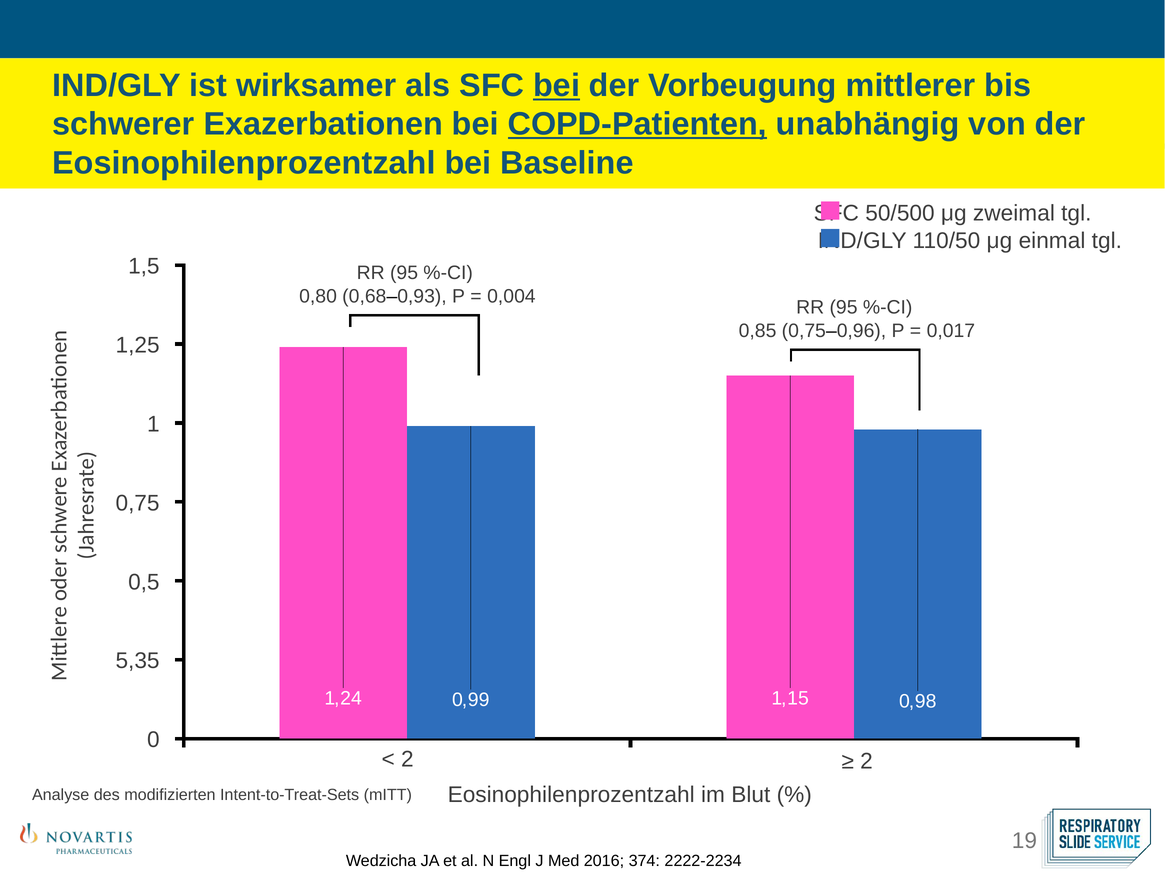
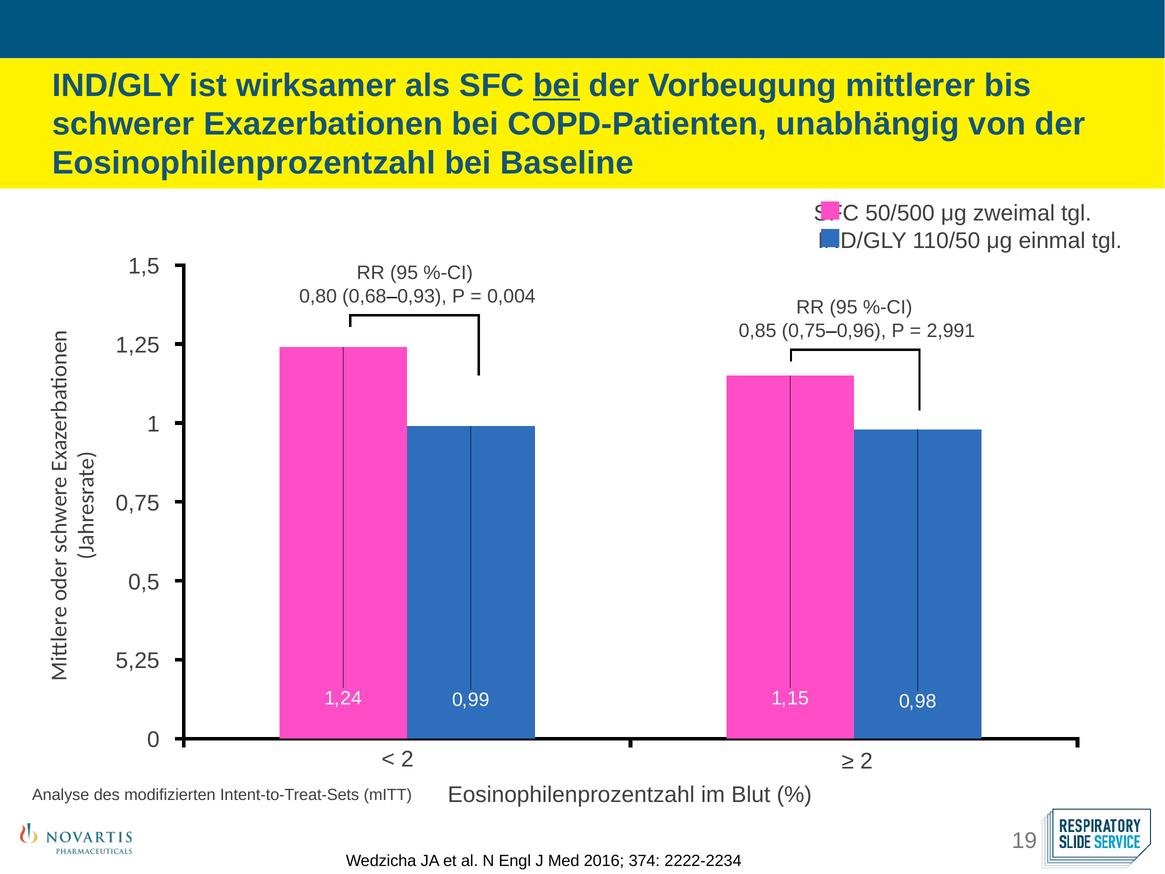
COPD-Patienten underline: present -> none
0,017: 0,017 -> 2,991
5,35: 5,35 -> 5,25
